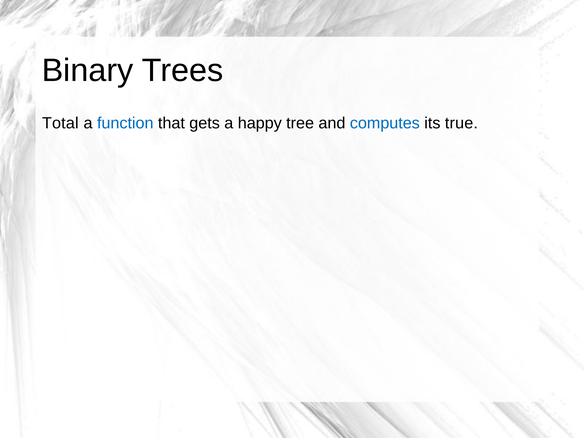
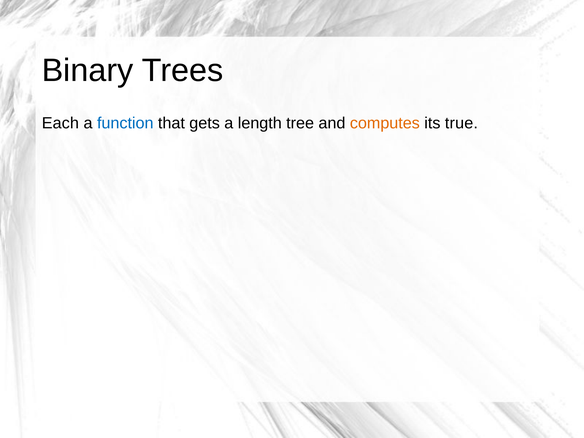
Total: Total -> Each
happy: happy -> length
computes colour: blue -> orange
